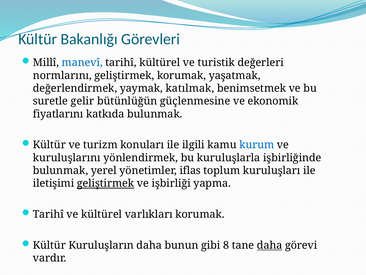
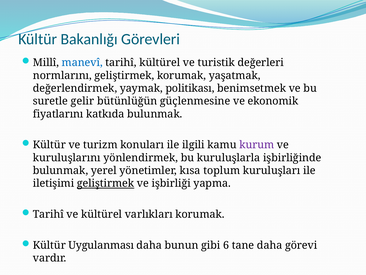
katılmak: katılmak -> politikası
kurum colour: blue -> purple
iflas: iflas -> kısa
Kuruluşların: Kuruluşların -> Uygulanması
8: 8 -> 6
daha at (270, 245) underline: present -> none
